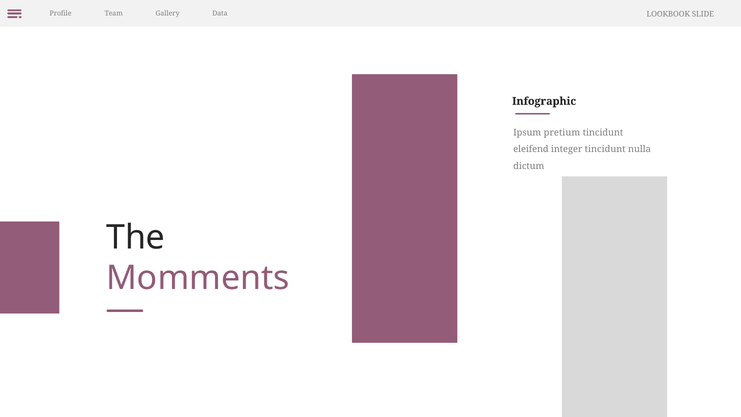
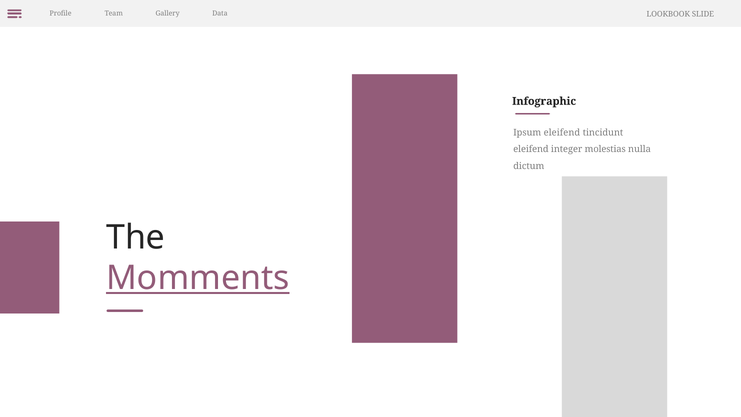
Ipsum pretium: pretium -> eleifend
integer tincidunt: tincidunt -> molestias
Momments underline: none -> present
